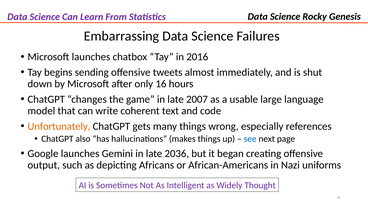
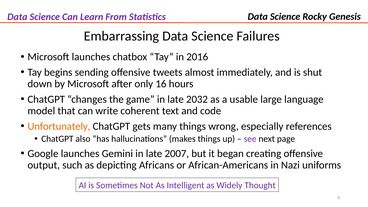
2007: 2007 -> 2032
see colour: blue -> purple
2036: 2036 -> 2007
